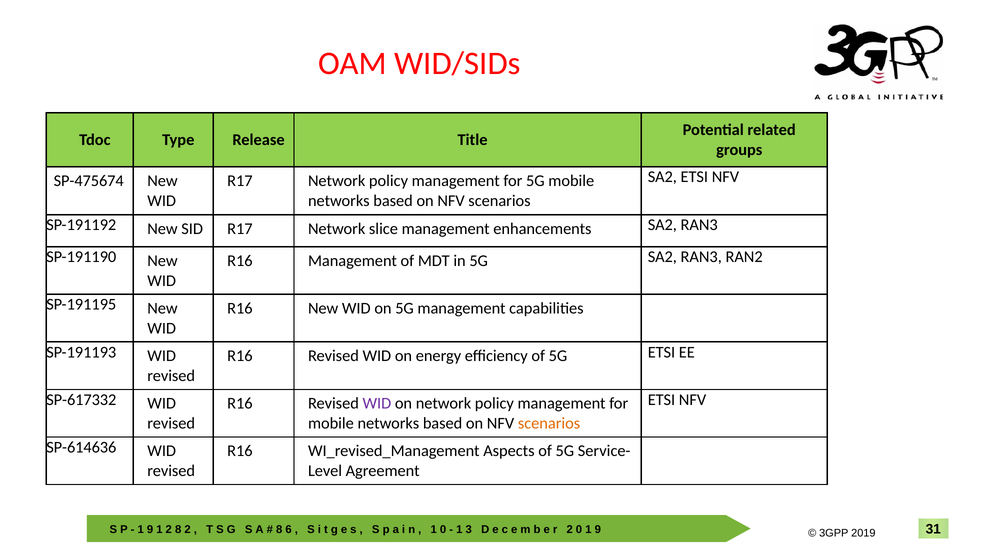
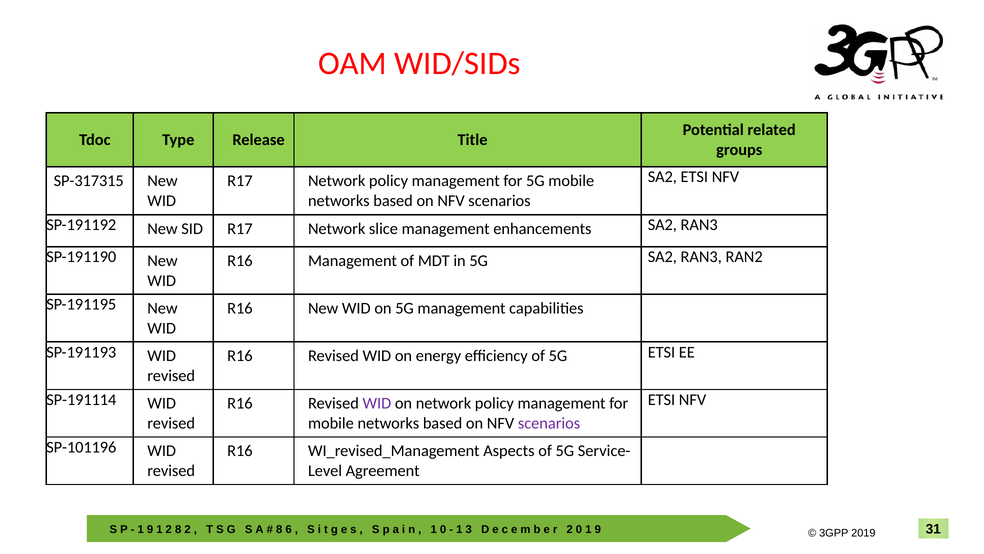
SP-475674: SP-475674 -> SP-317315
SP-617332: SP-617332 -> SP-191114
scenarios at (549, 423) colour: orange -> purple
SP-614636: SP-614636 -> SP-101196
